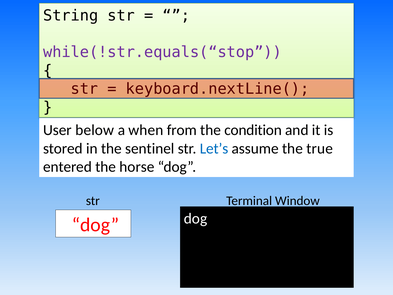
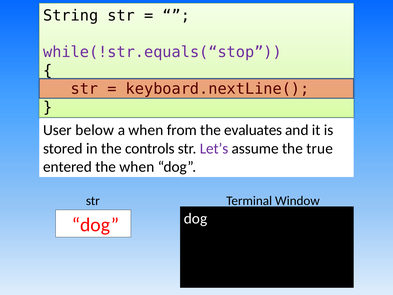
condition: condition -> evaluates
sentinel: sentinel -> controls
Let’s colour: blue -> purple
the horse: horse -> when
